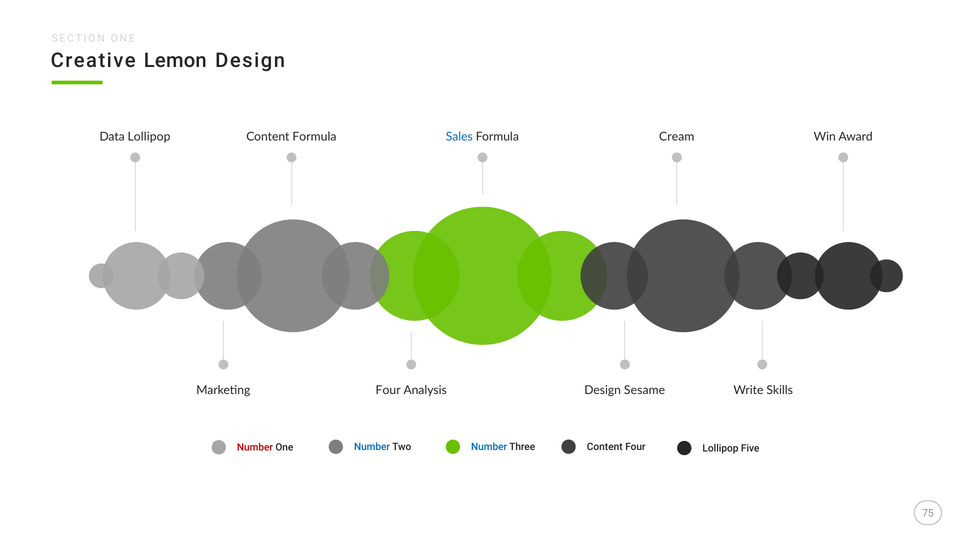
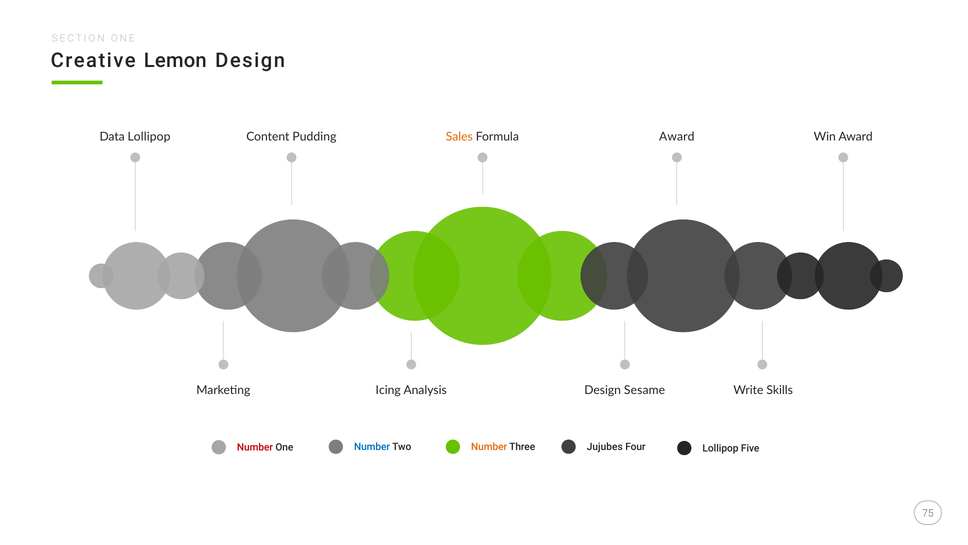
Content Formula: Formula -> Pudding
Sales colour: blue -> orange
Formula Cream: Cream -> Award
Four at (388, 390): Four -> Icing
Number at (489, 447) colour: blue -> orange
Two Content: Content -> Jujubes
